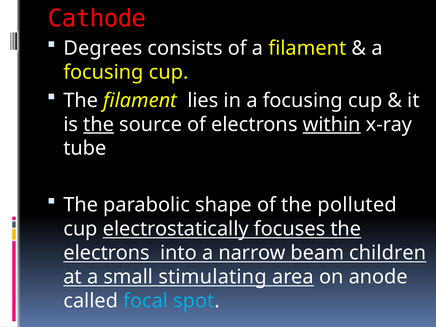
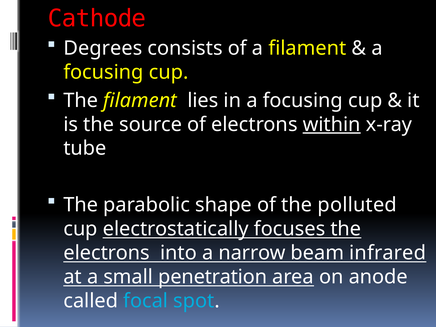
the at (99, 124) underline: present -> none
children: children -> infrared
stimulating: stimulating -> penetration
